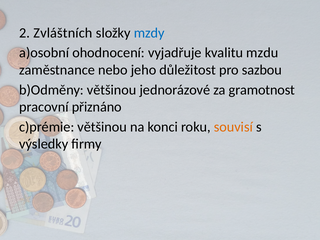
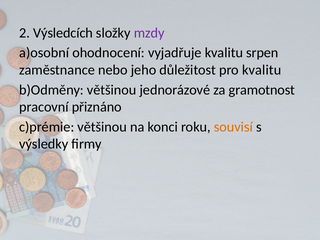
Zvláštních: Zvláštních -> Výsledcích
mzdy colour: blue -> purple
mzdu: mzdu -> srpen
pro sazbou: sazbou -> kvalitu
